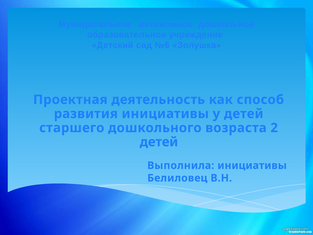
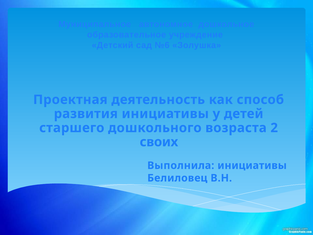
детей at (159, 142): детей -> своих
